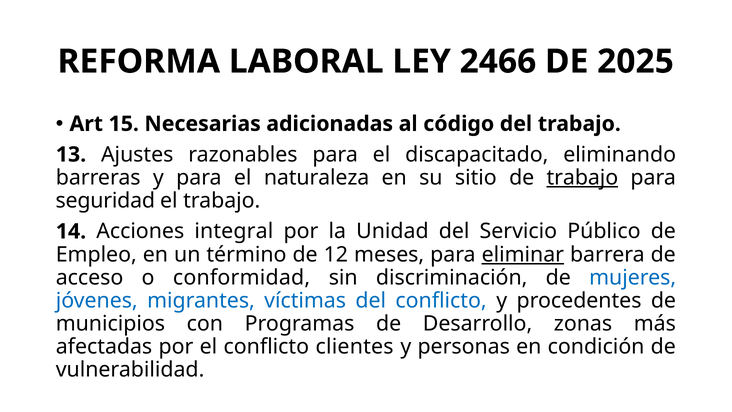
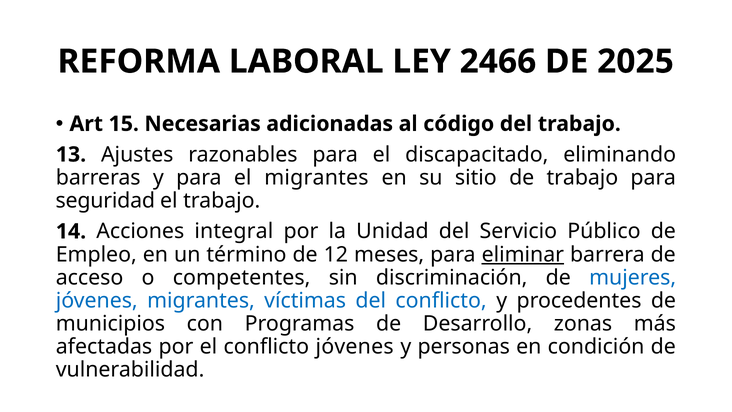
el naturaleza: naturaleza -> migrantes
trabajo at (582, 178) underline: present -> none
conformidad: conformidad -> competentes
conflicto clientes: clientes -> jóvenes
